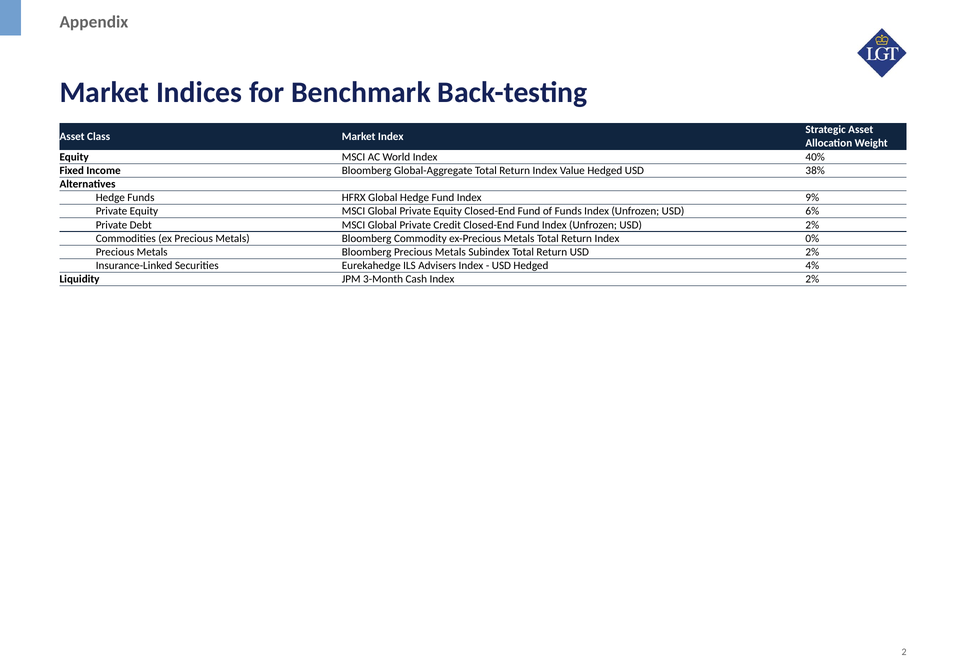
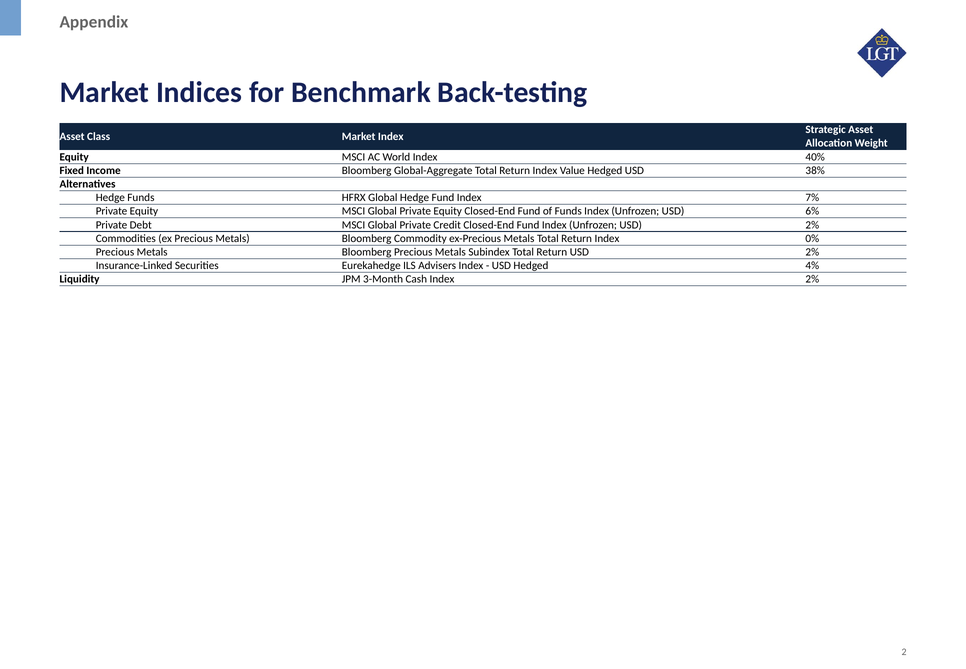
9%: 9% -> 7%
